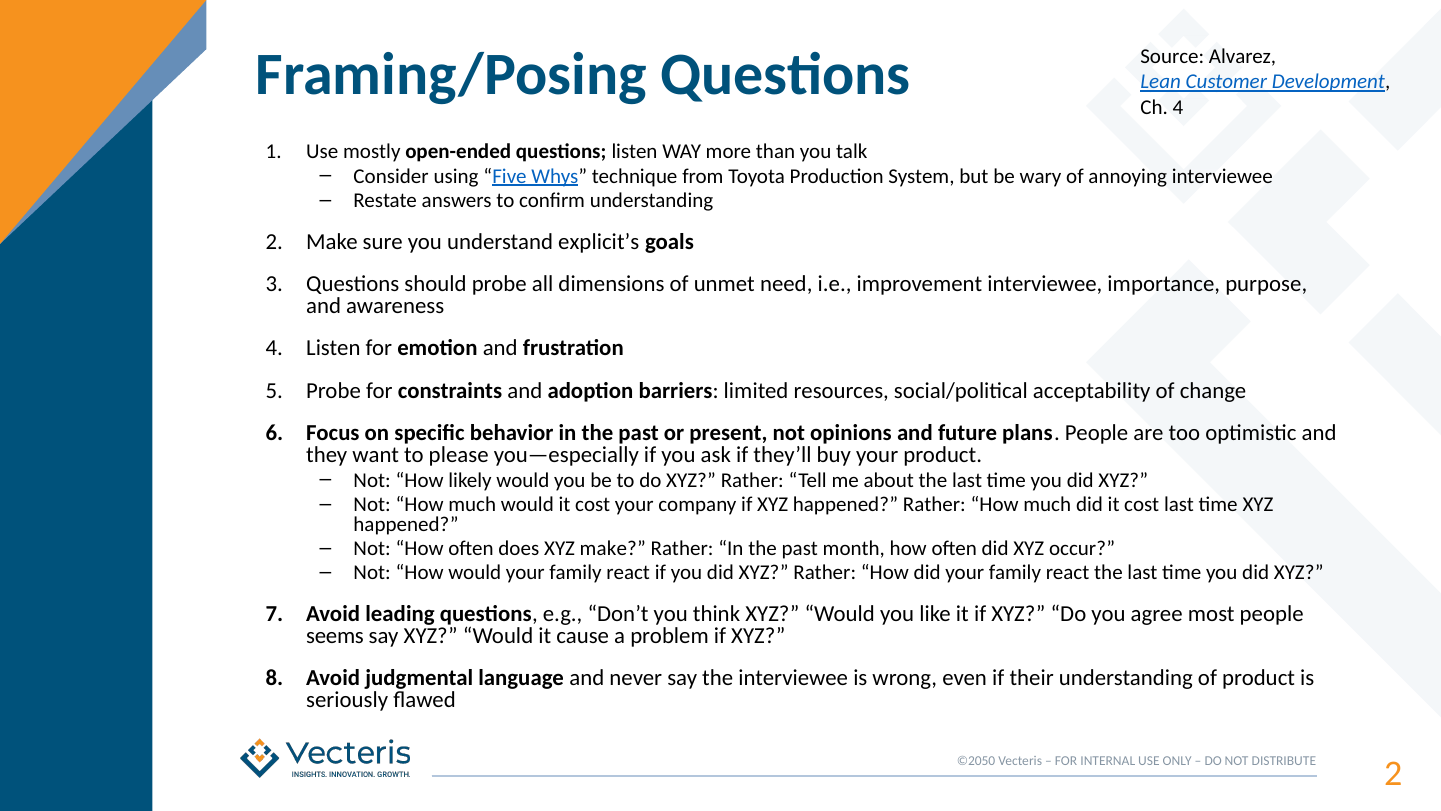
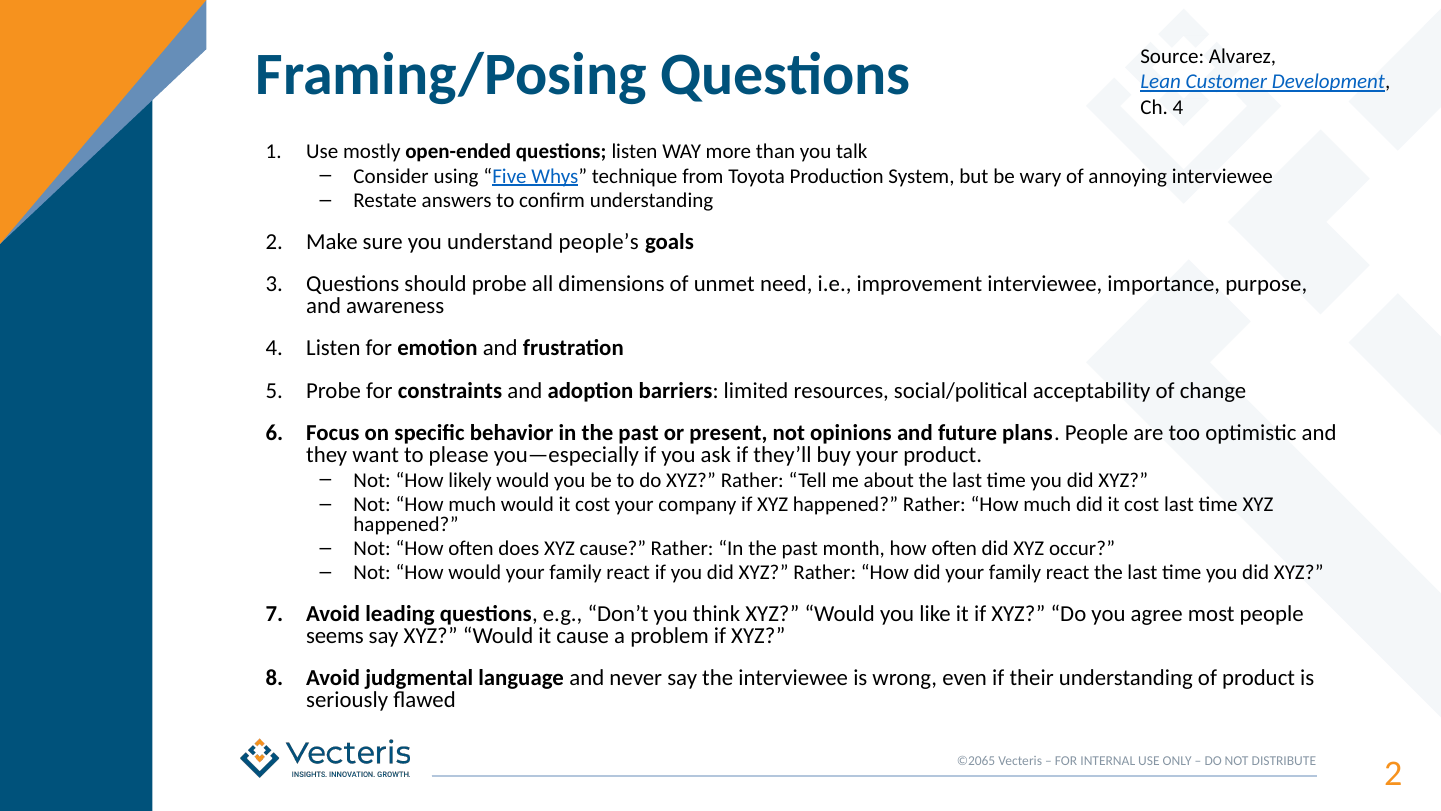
explicit’s: explicit’s -> people’s
XYZ make: make -> cause
©2050: ©2050 -> ©2065
